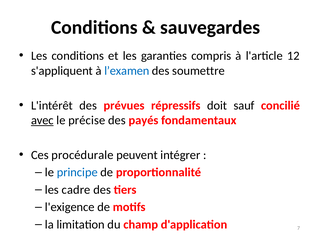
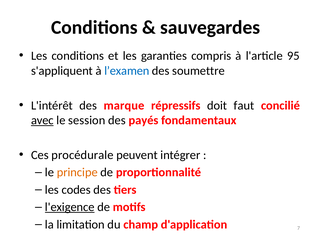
12: 12 -> 95
prévues: prévues -> marque
sauf: sauf -> faut
précise: précise -> session
principe colour: blue -> orange
cadre: cadre -> codes
l'exigence underline: none -> present
